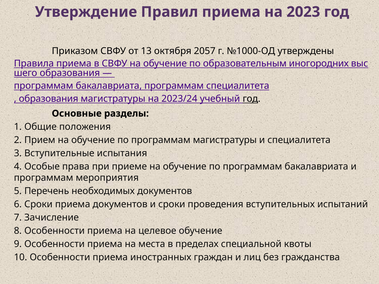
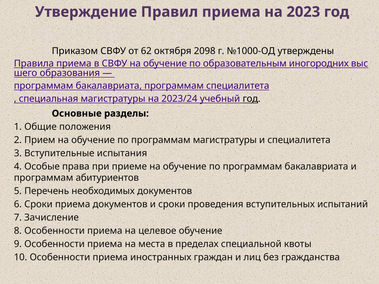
13: 13 -> 62
2057: 2057 -> 2098
образования at (49, 99): образования -> специальная
мероприятия: мероприятия -> абитуриентов
